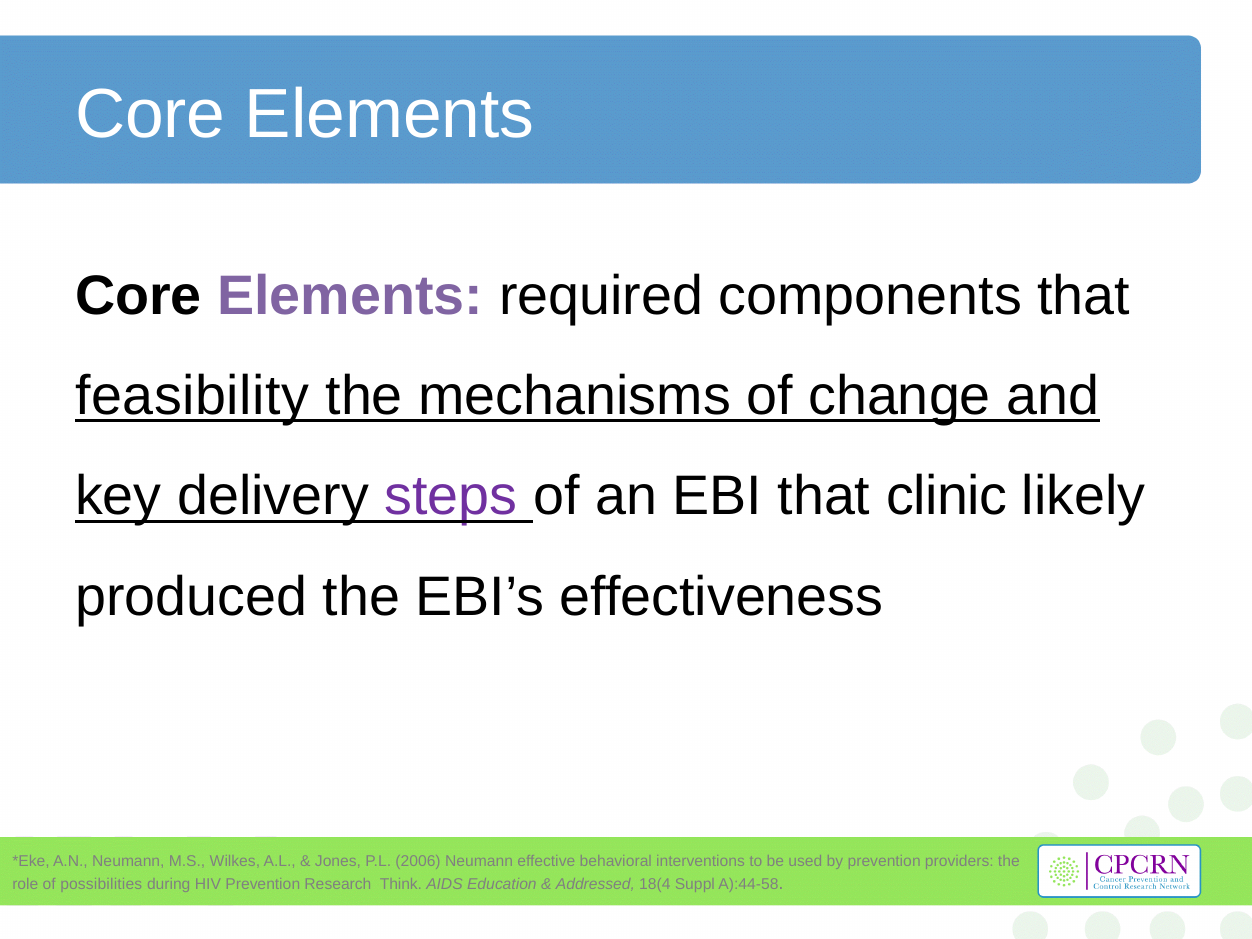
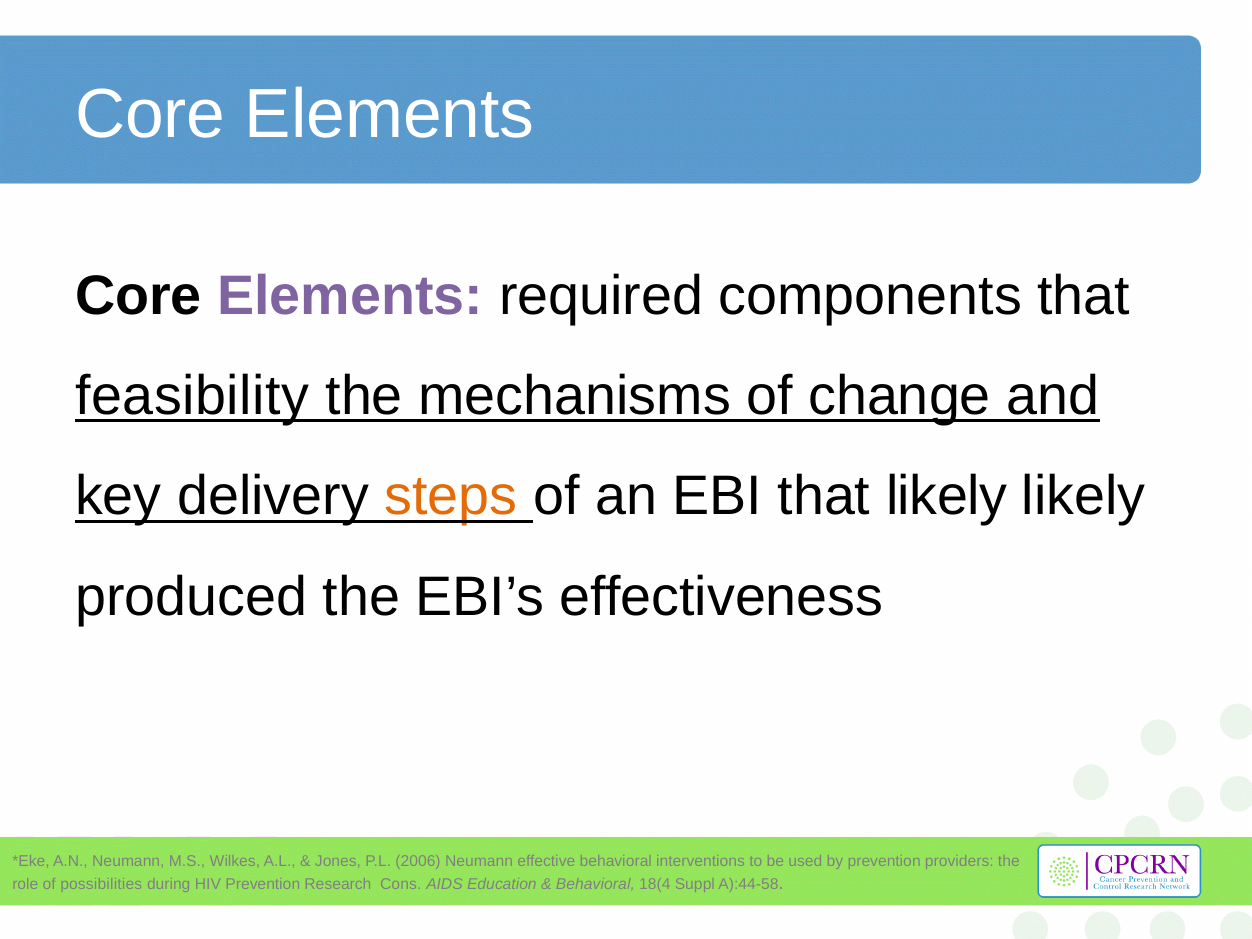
steps colour: purple -> orange
that clinic: clinic -> likely
Think: Think -> Cons
Addressed at (595, 884): Addressed -> Behavioral
